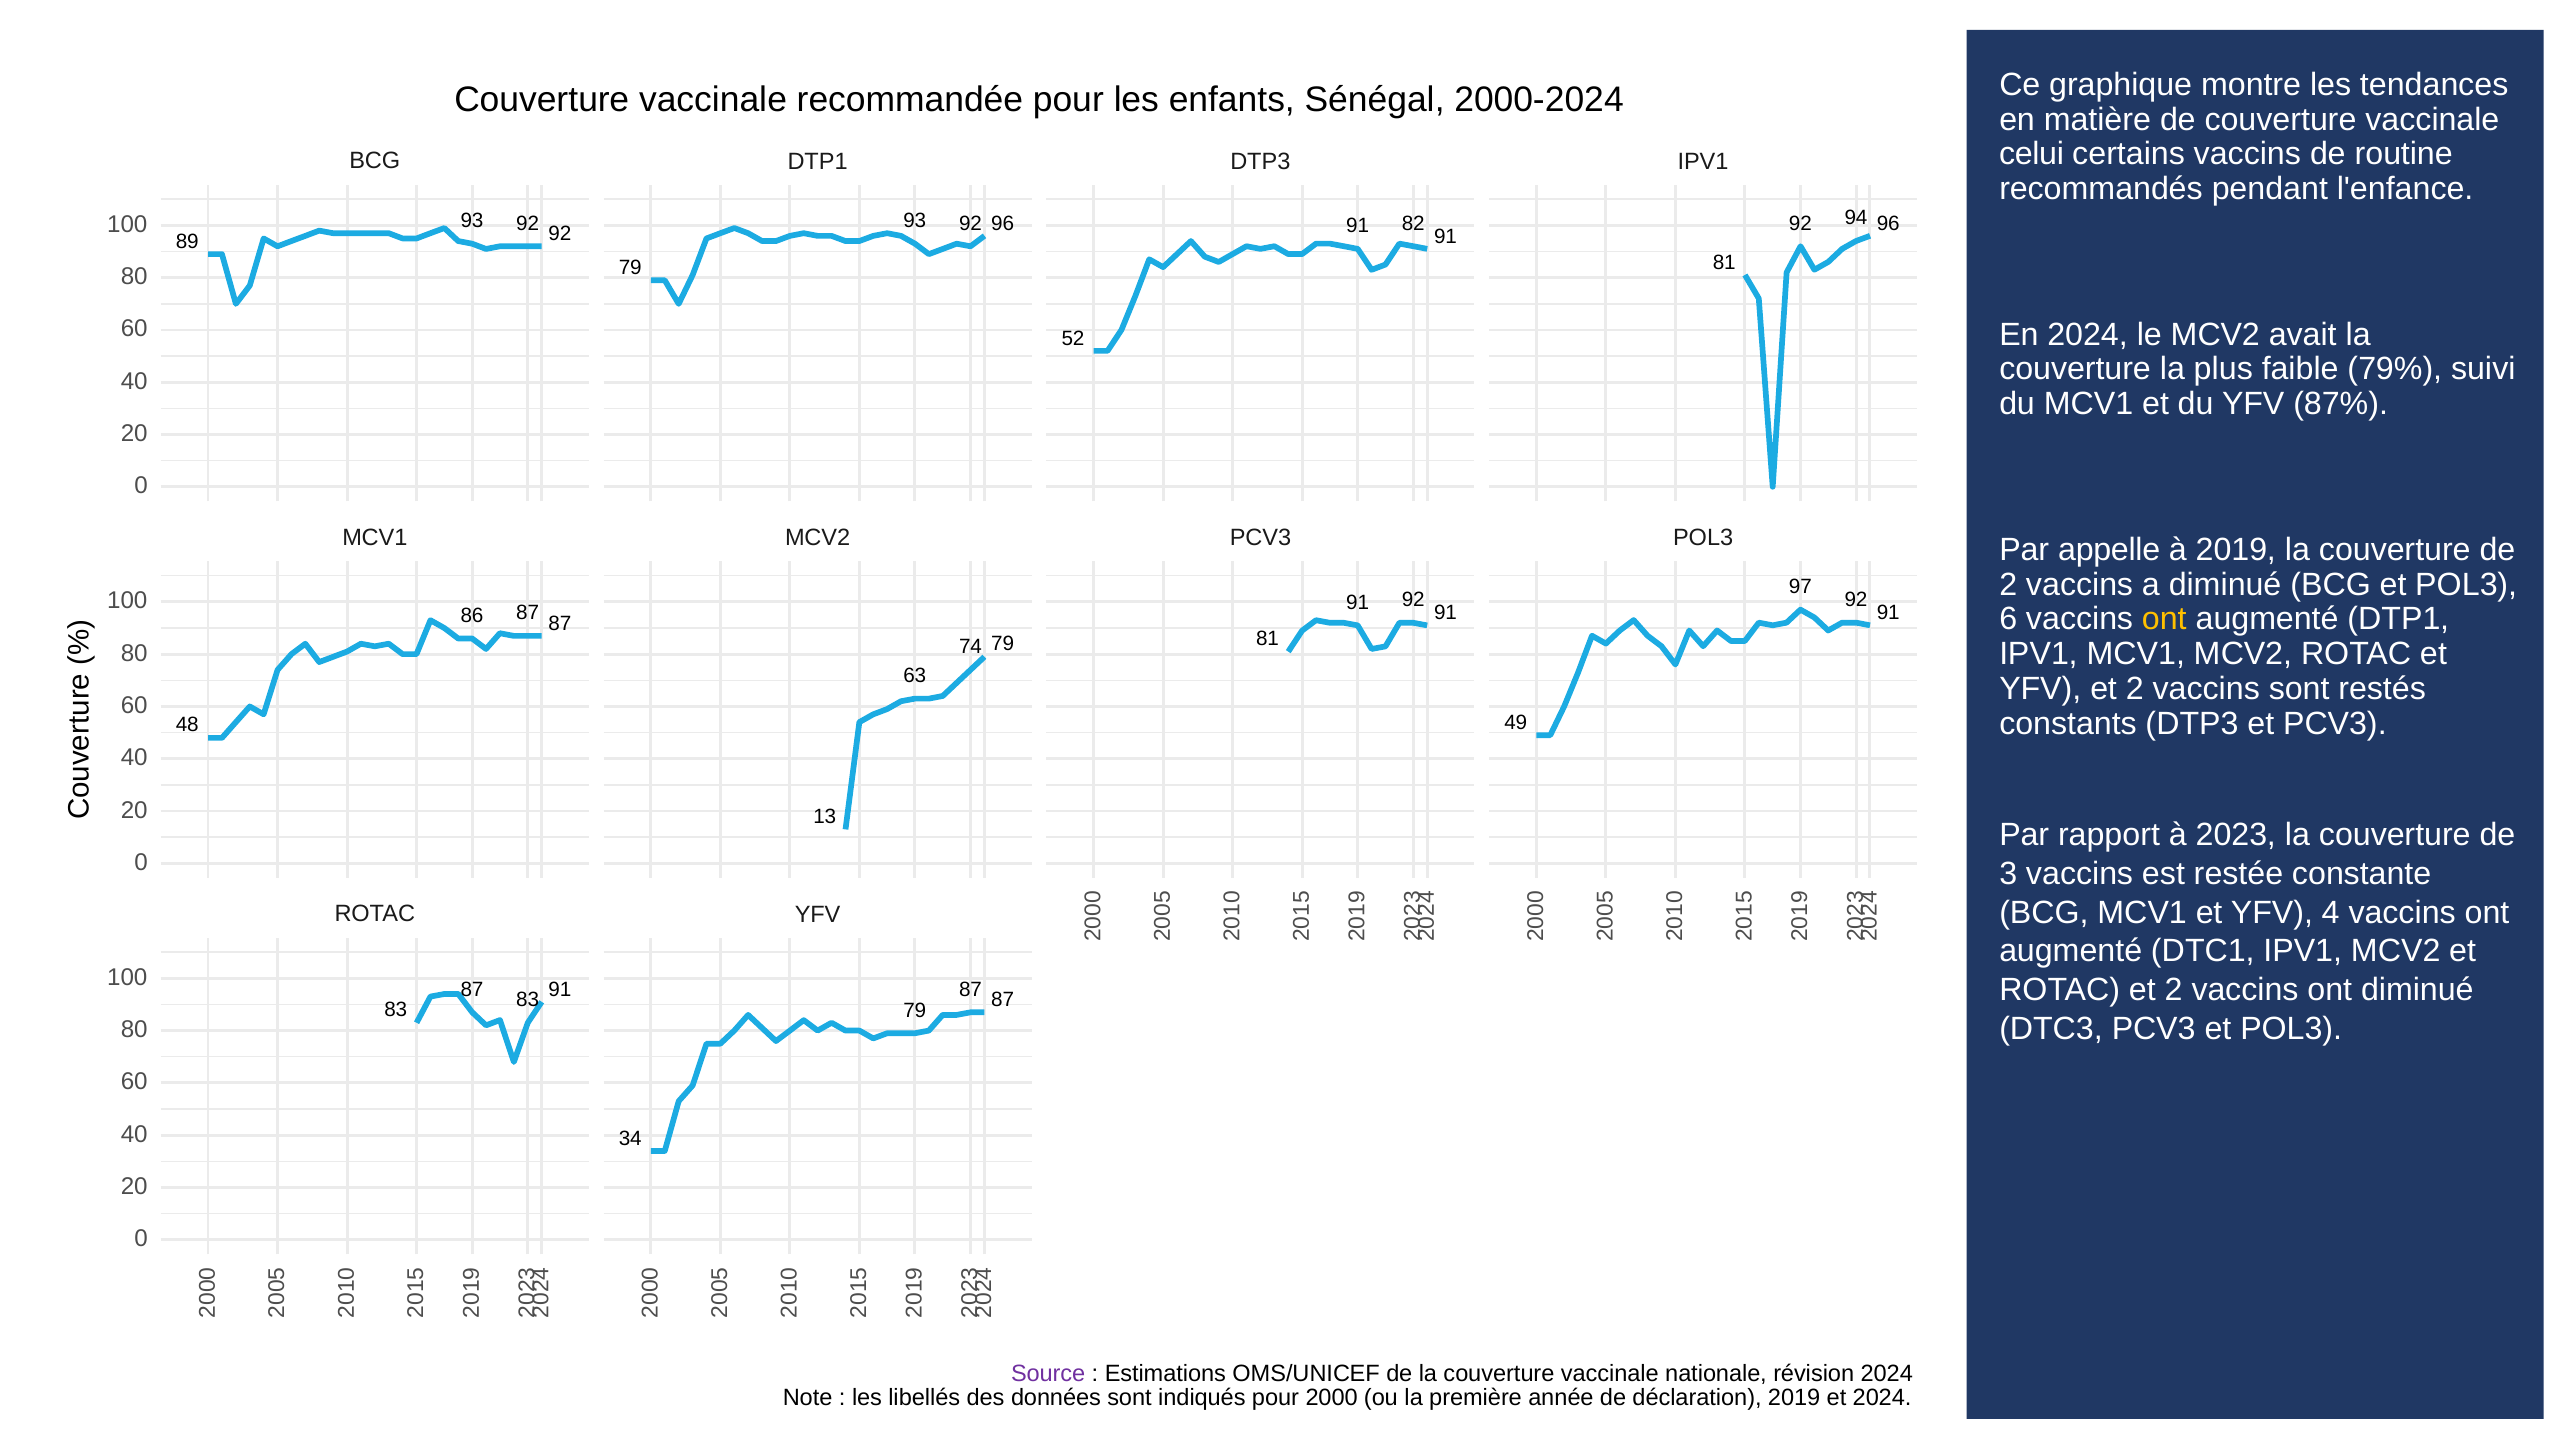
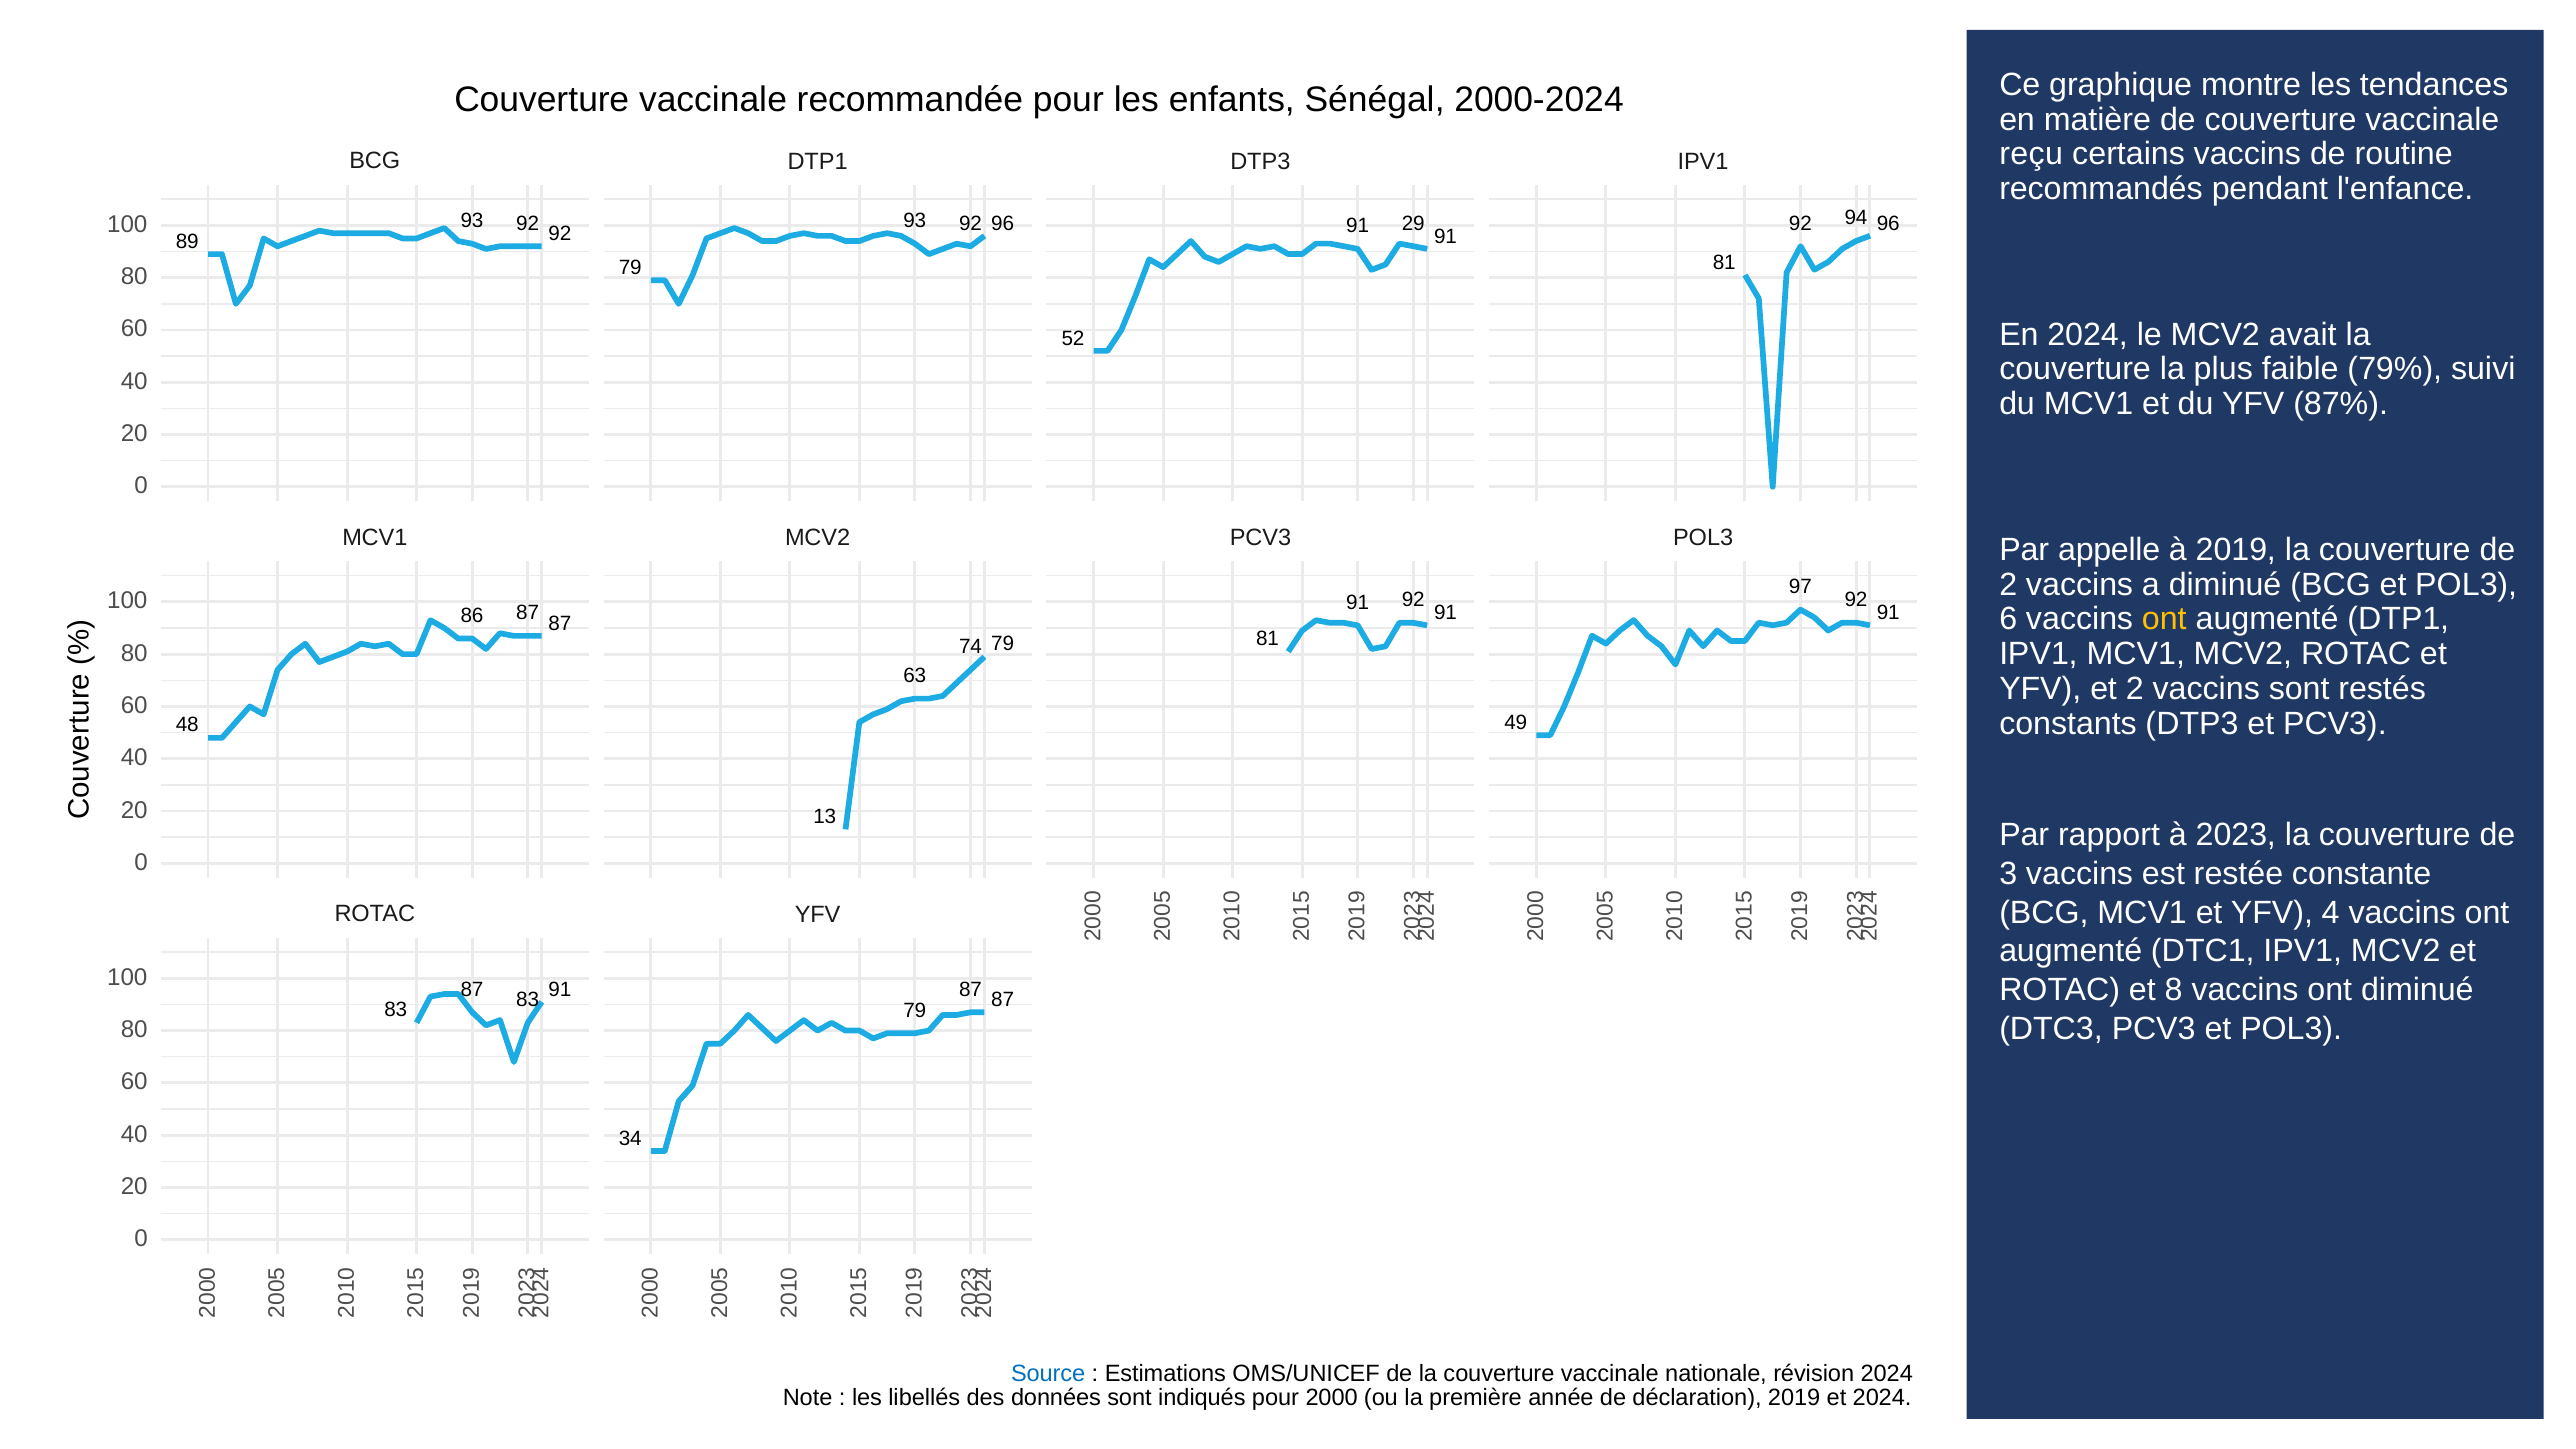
celui: celui -> reçu
82: 82 -> 29
ROTAC et 2: 2 -> 8
Source colour: purple -> blue
